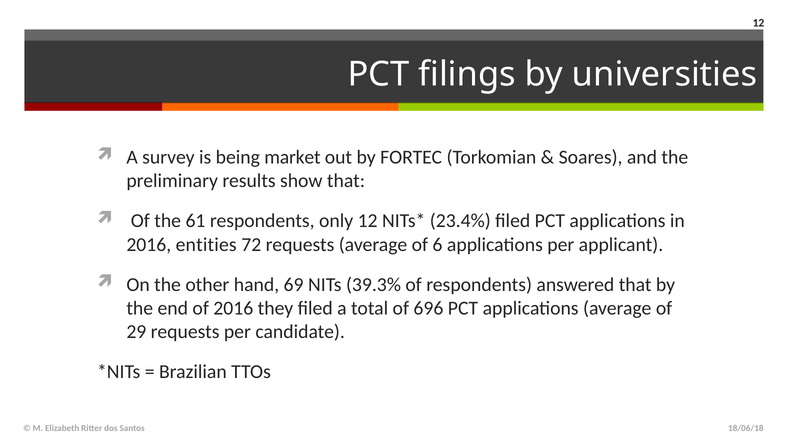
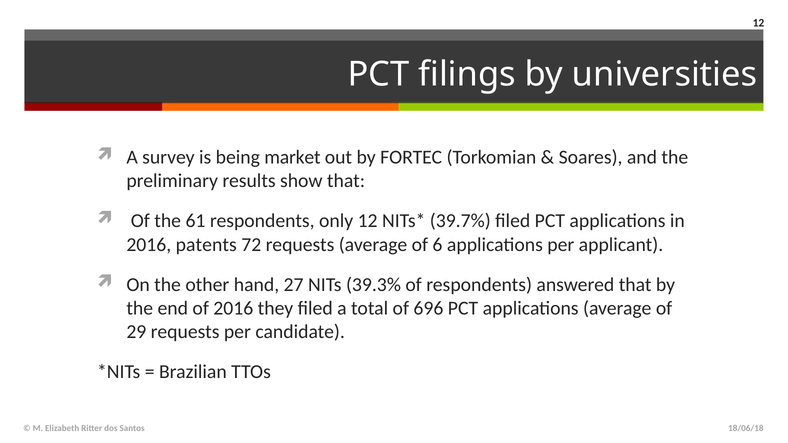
23.4%: 23.4% -> 39.7%
entities: entities -> patents
69: 69 -> 27
